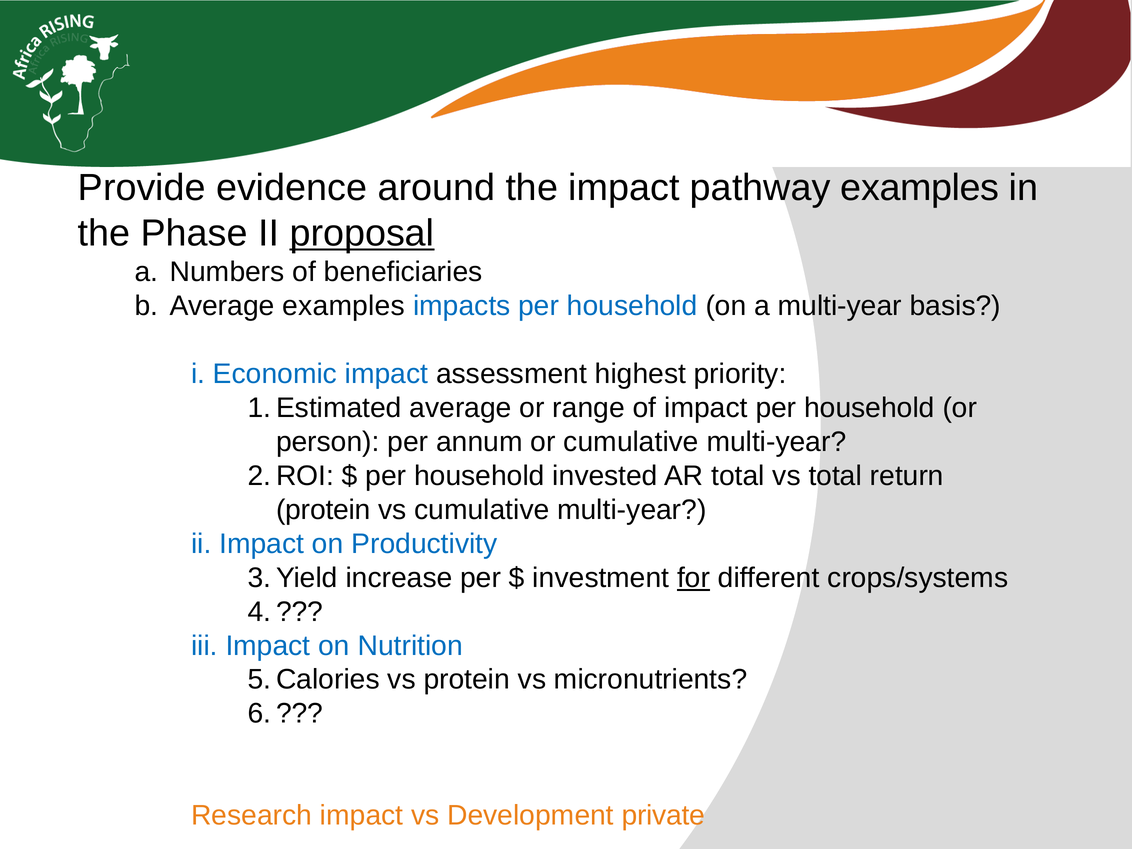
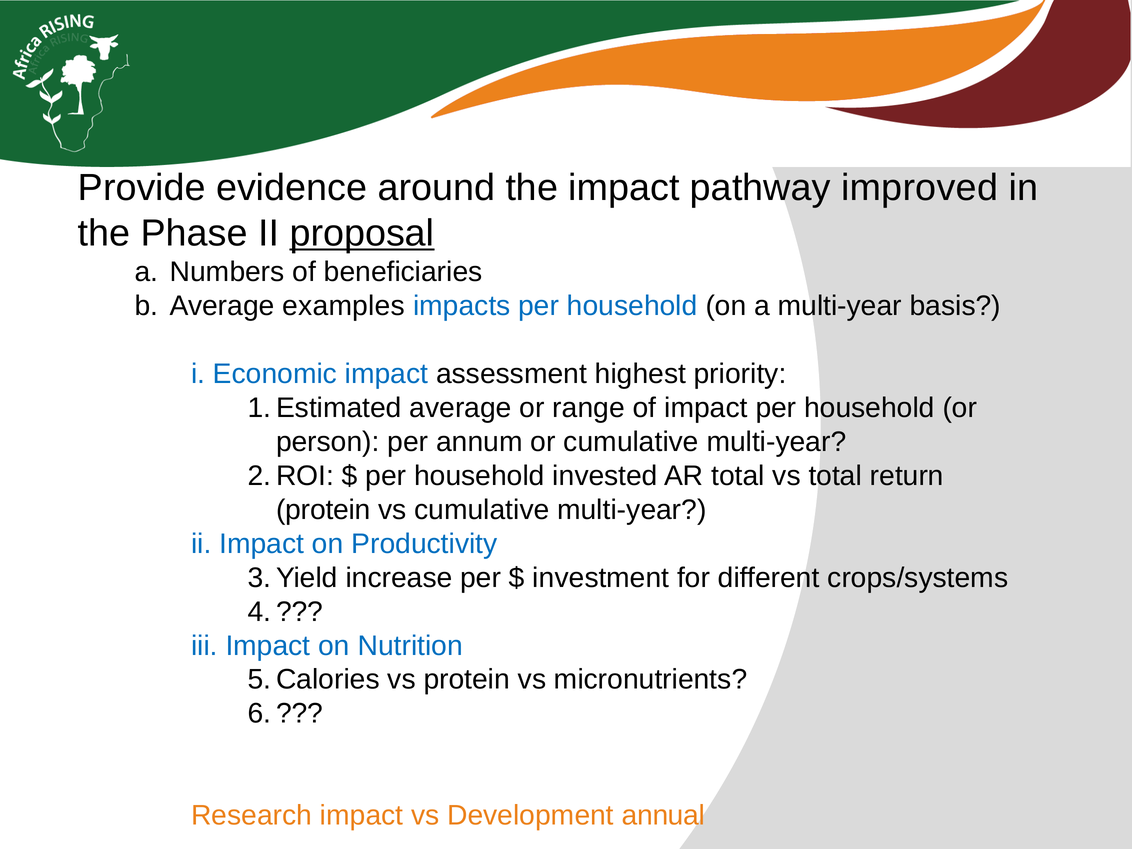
pathway examples: examples -> improved
for underline: present -> none
private: private -> annual
